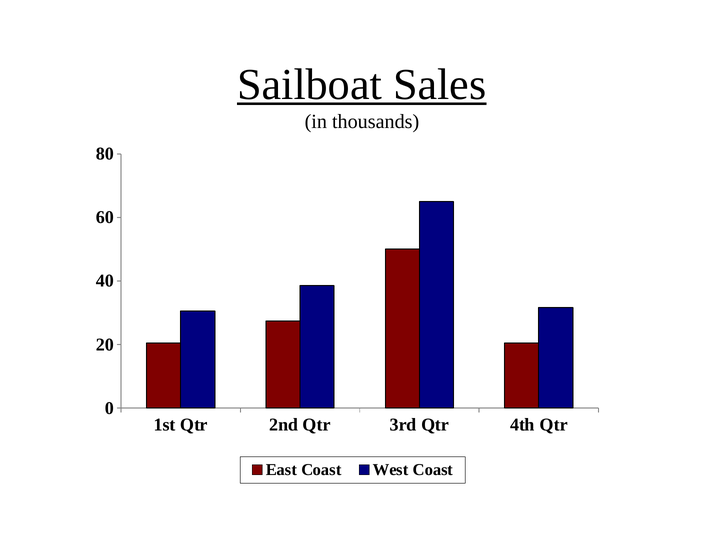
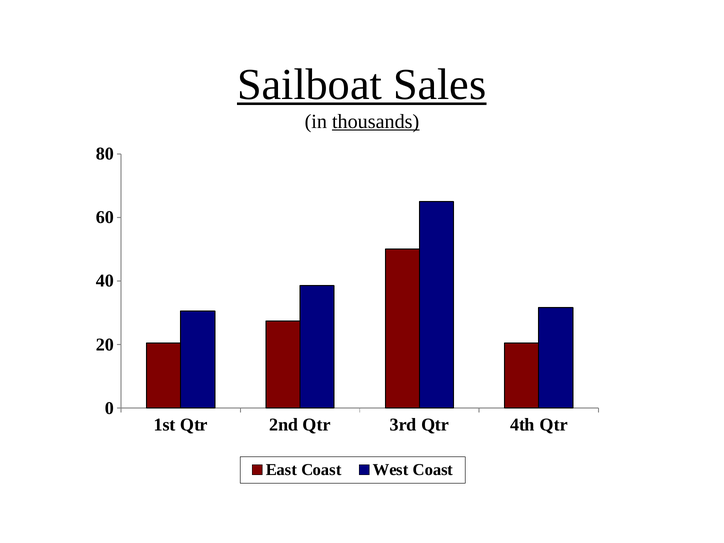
thousands underline: none -> present
